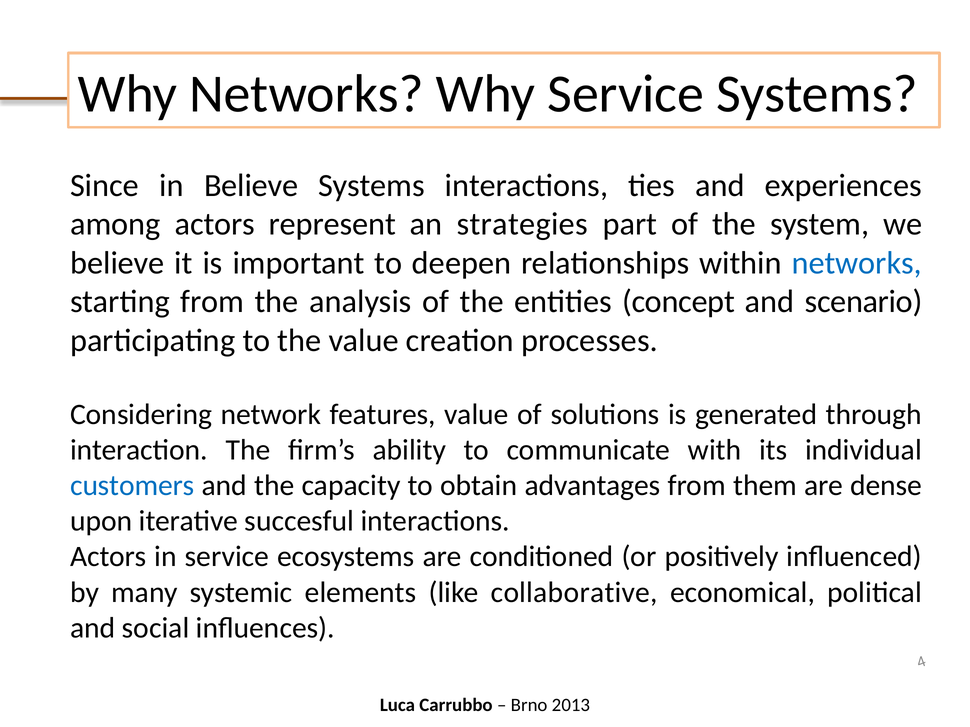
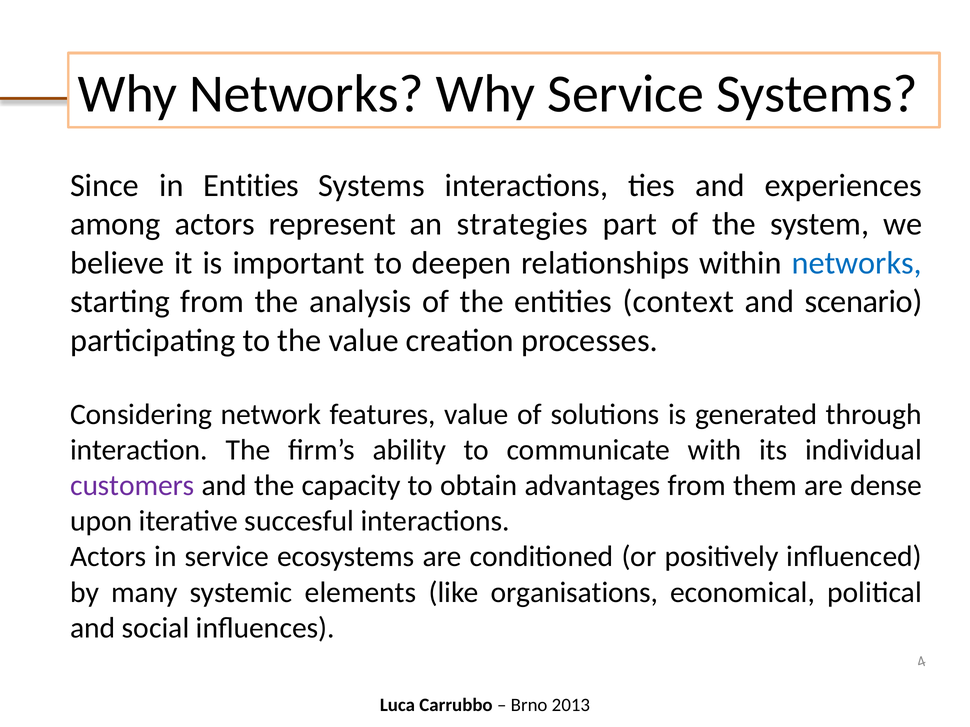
in Believe: Believe -> Entities
concept: concept -> context
customers colour: blue -> purple
collaborative: collaborative -> organisations
